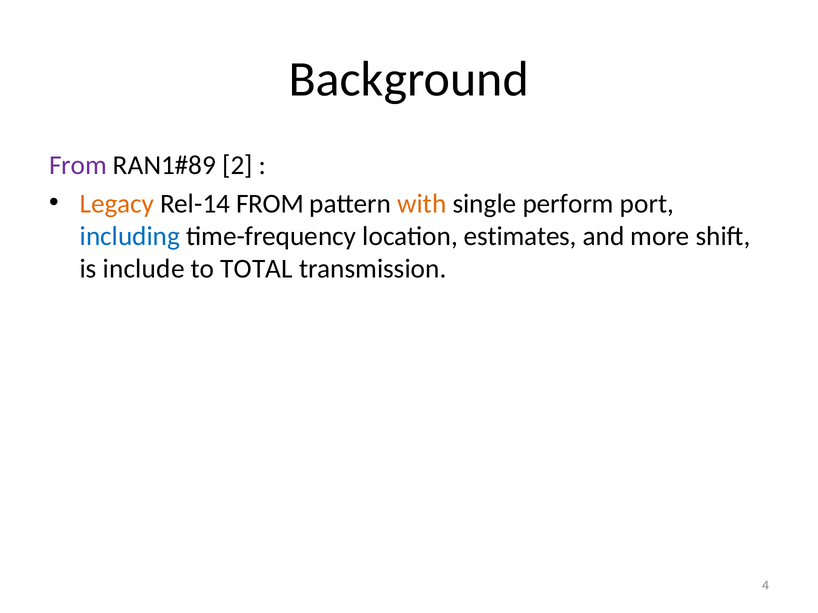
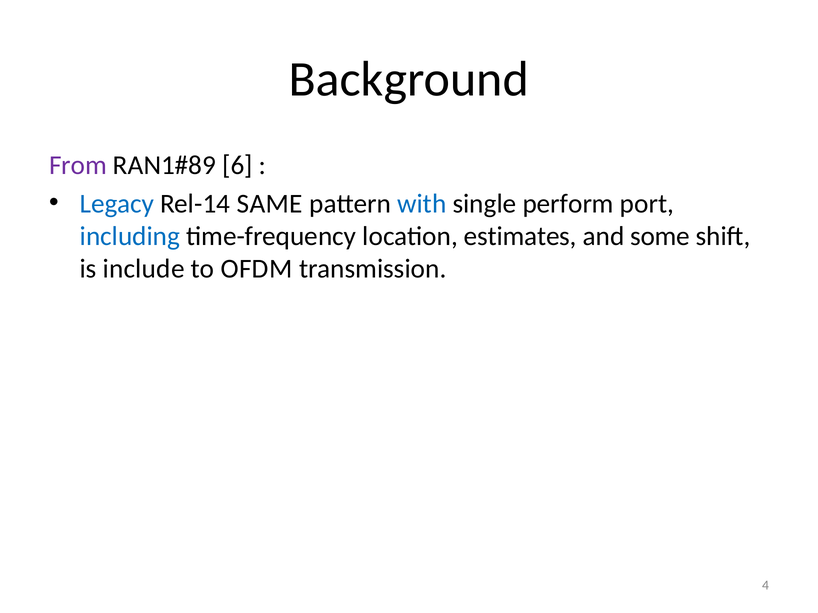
2: 2 -> 6
Legacy colour: orange -> blue
Rel-14 FROM: FROM -> SAME
with colour: orange -> blue
more: more -> some
TOTAL: TOTAL -> OFDM
